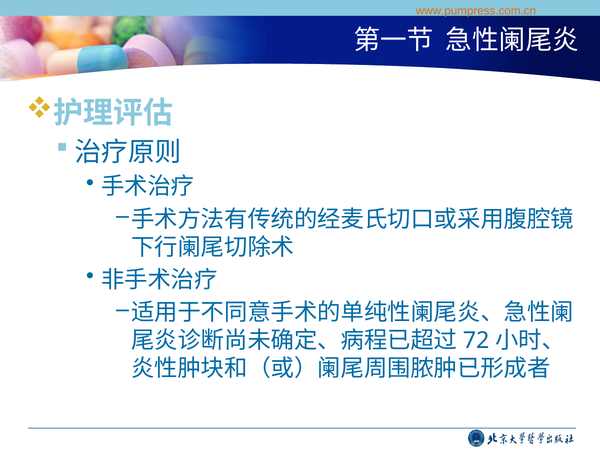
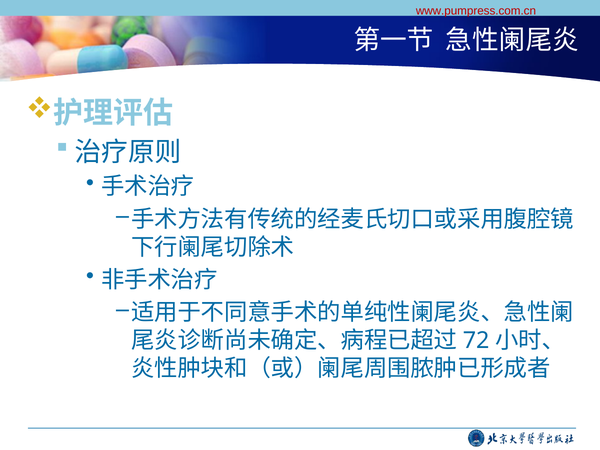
www.pumpress.com.cn colour: orange -> red
